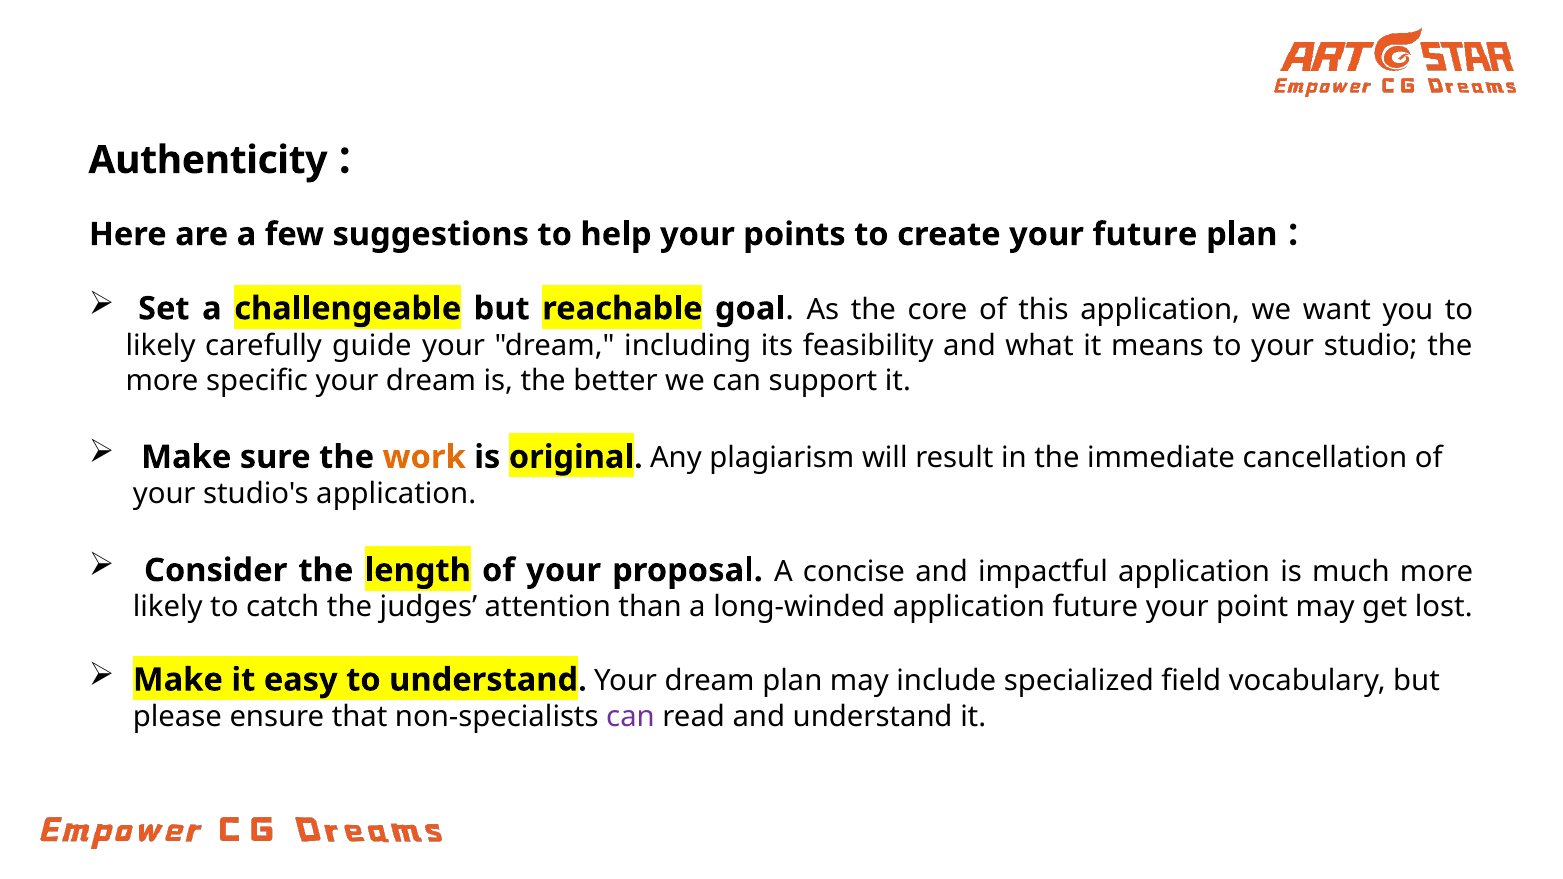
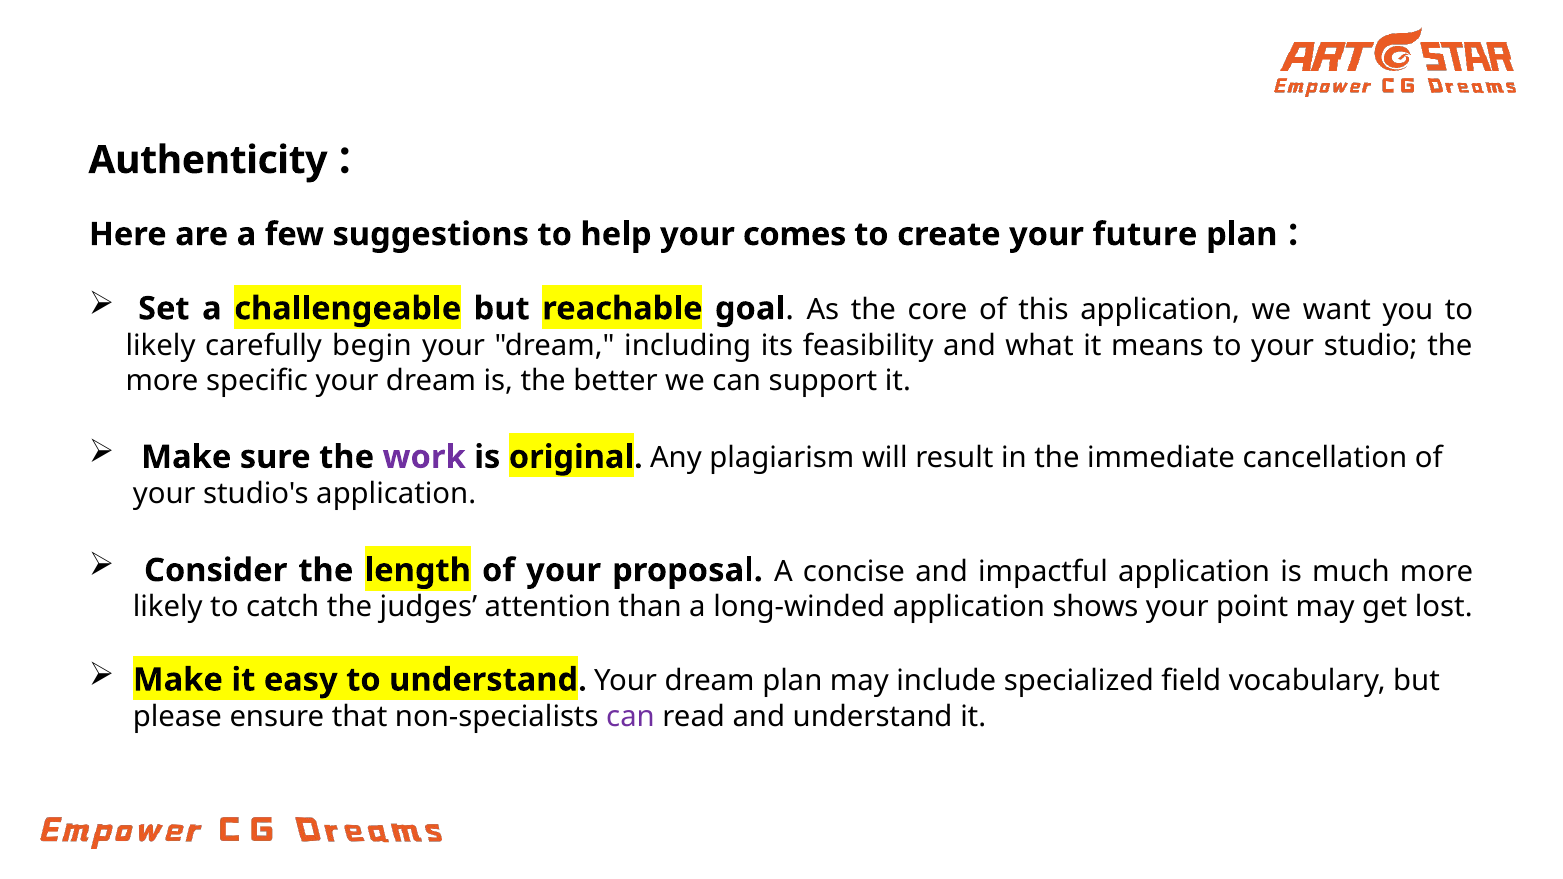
points: points -> comes
guide: guide -> begin
work colour: orange -> purple
application future: future -> shows
